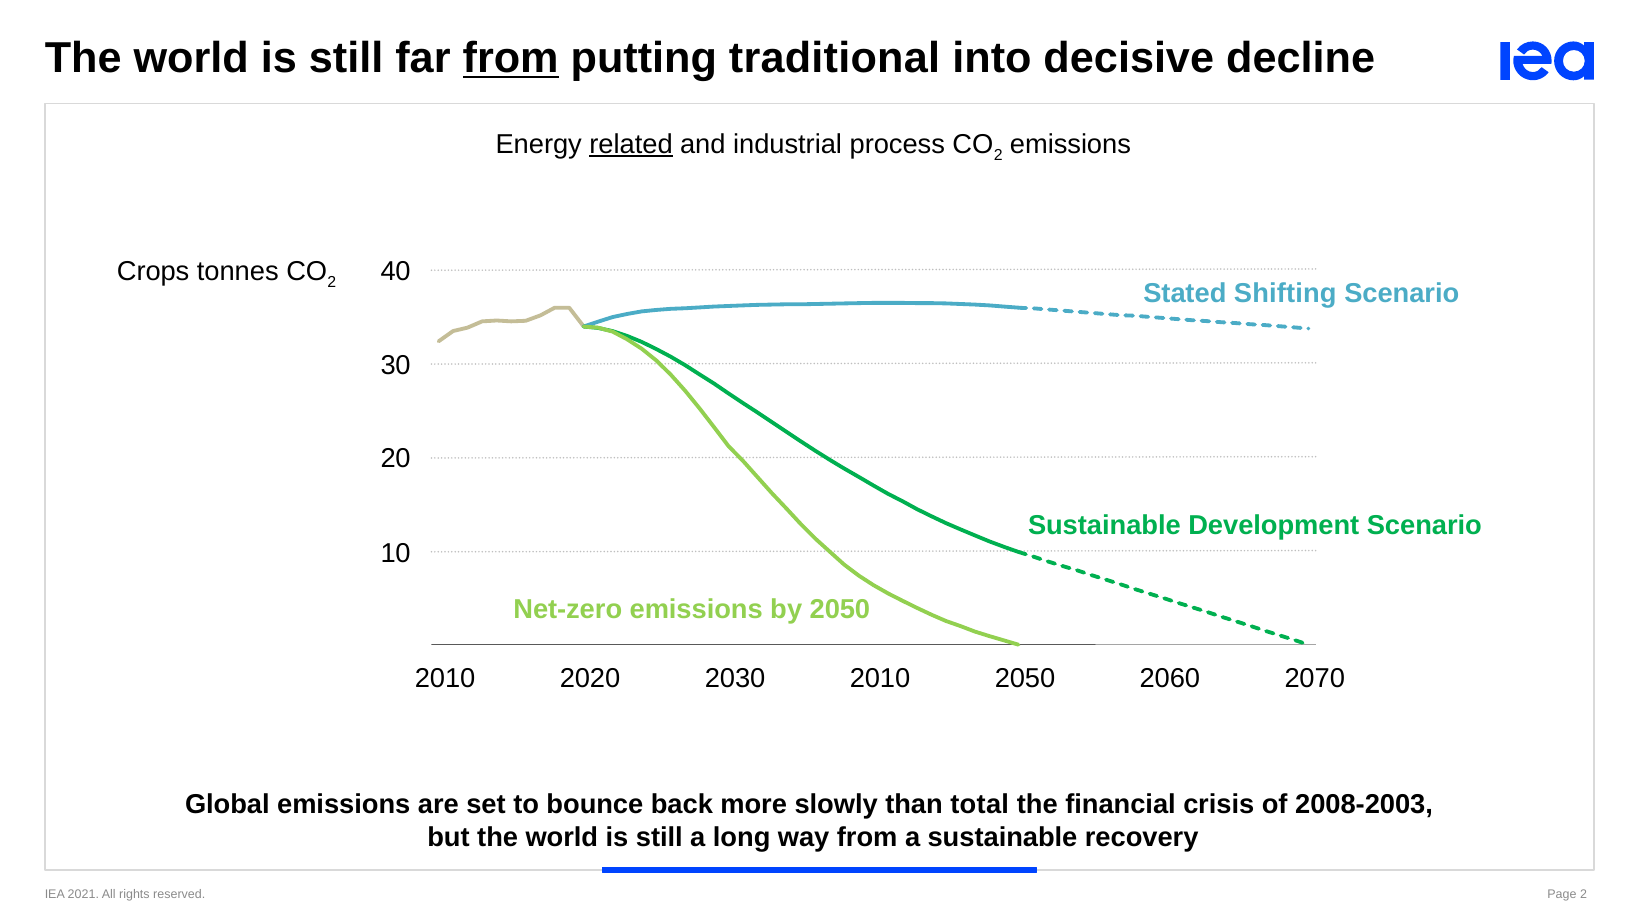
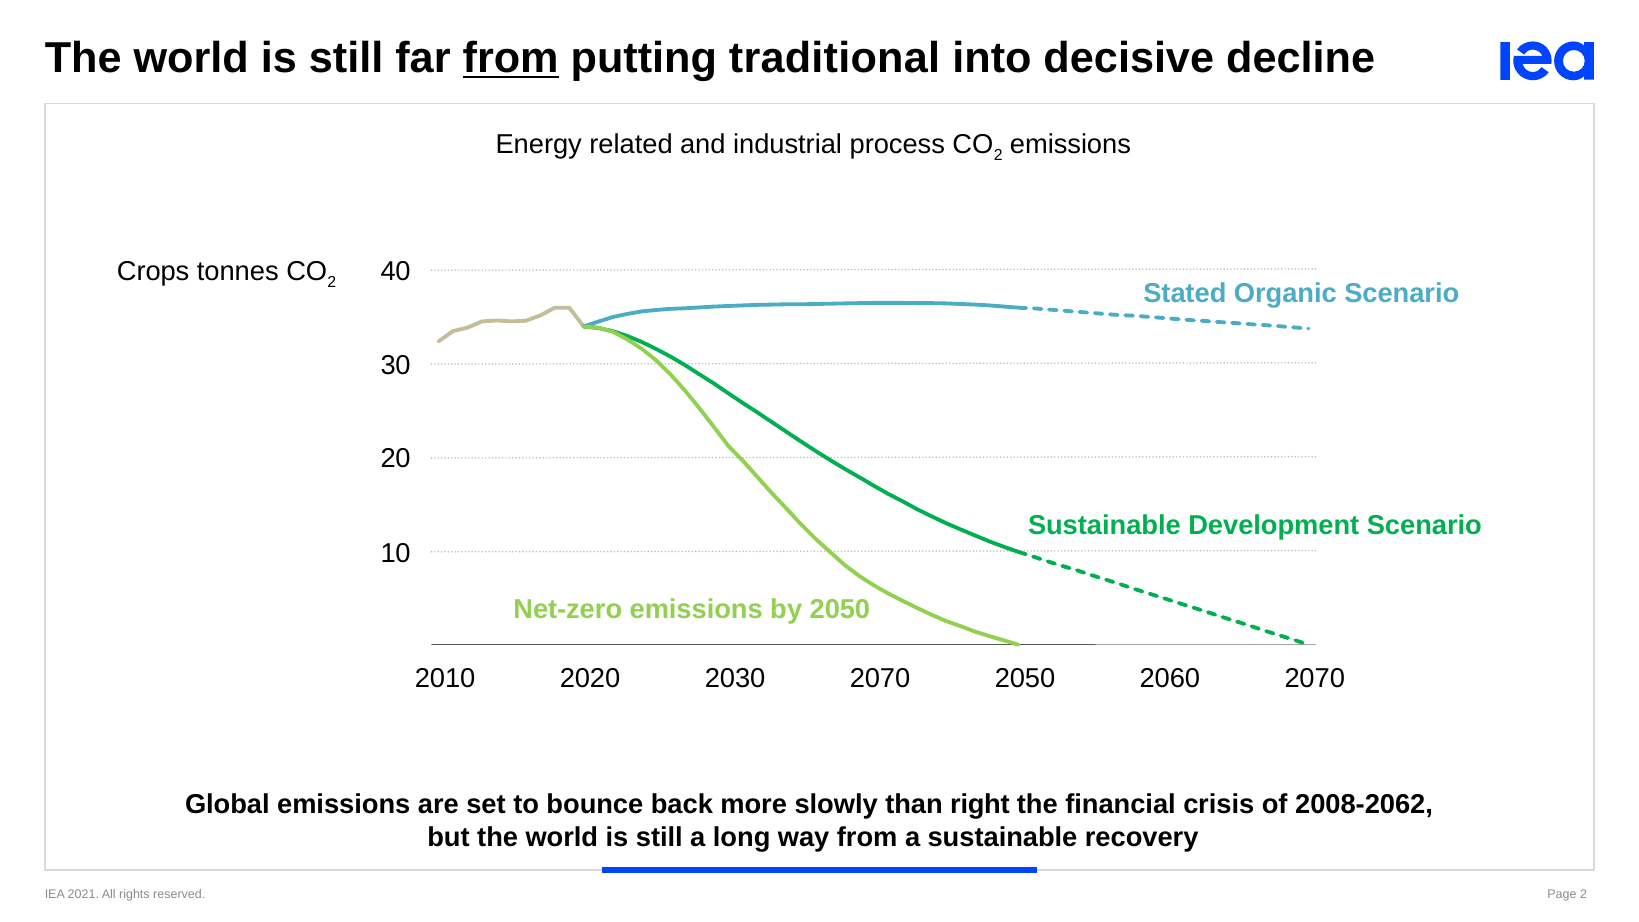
related underline: present -> none
Shifting: Shifting -> Organic
2030 2010: 2010 -> 2070
total: total -> right
2008-2003: 2008-2003 -> 2008-2062
